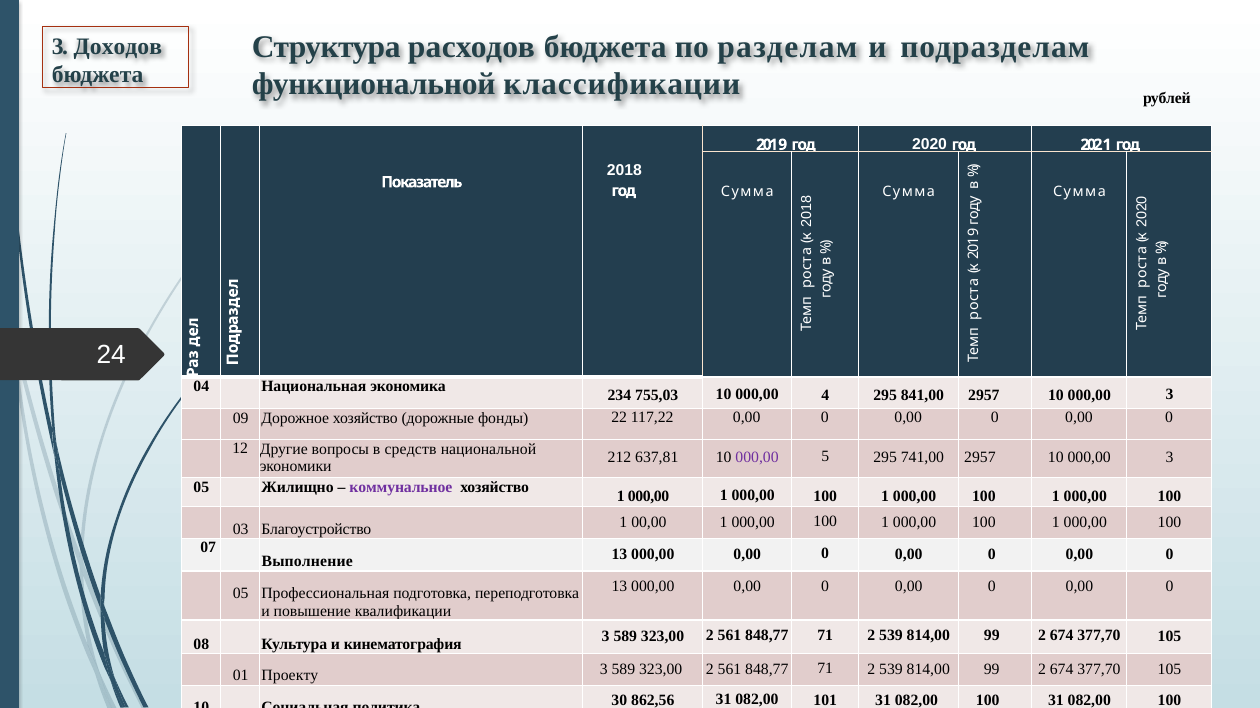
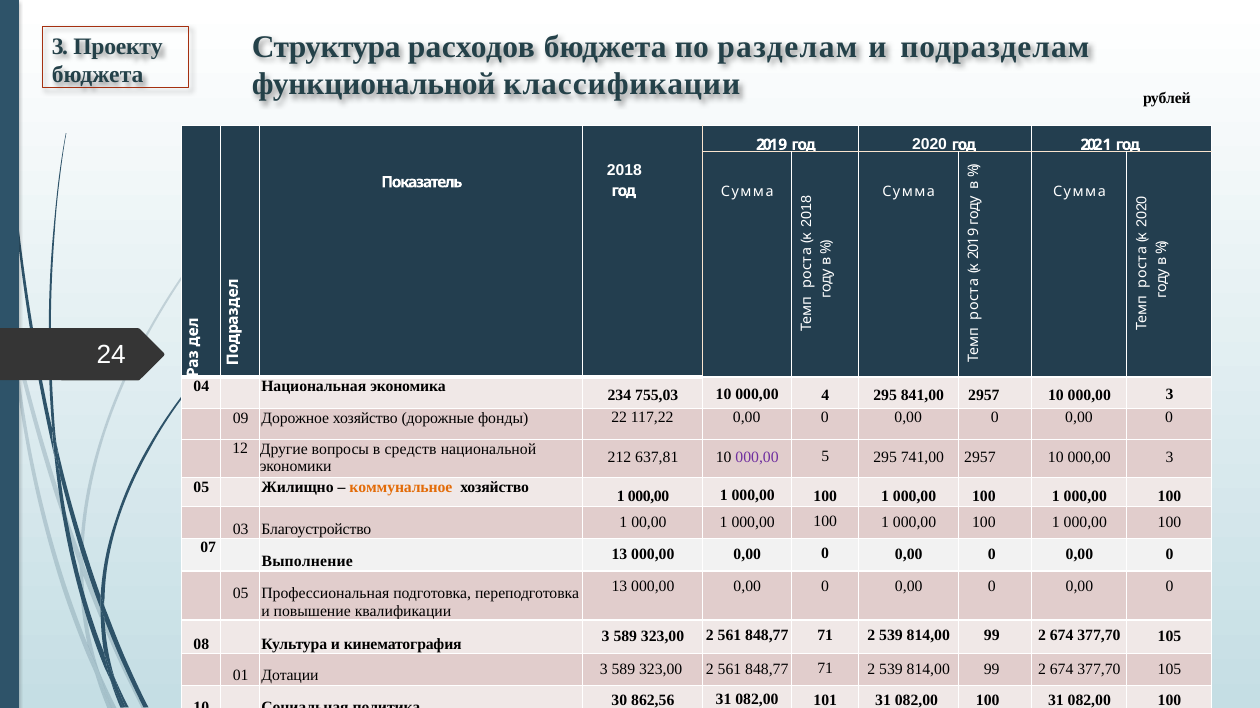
Доходов: Доходов -> Проекту
коммунальное colour: purple -> orange
Проекту: Проекту -> Дотации
